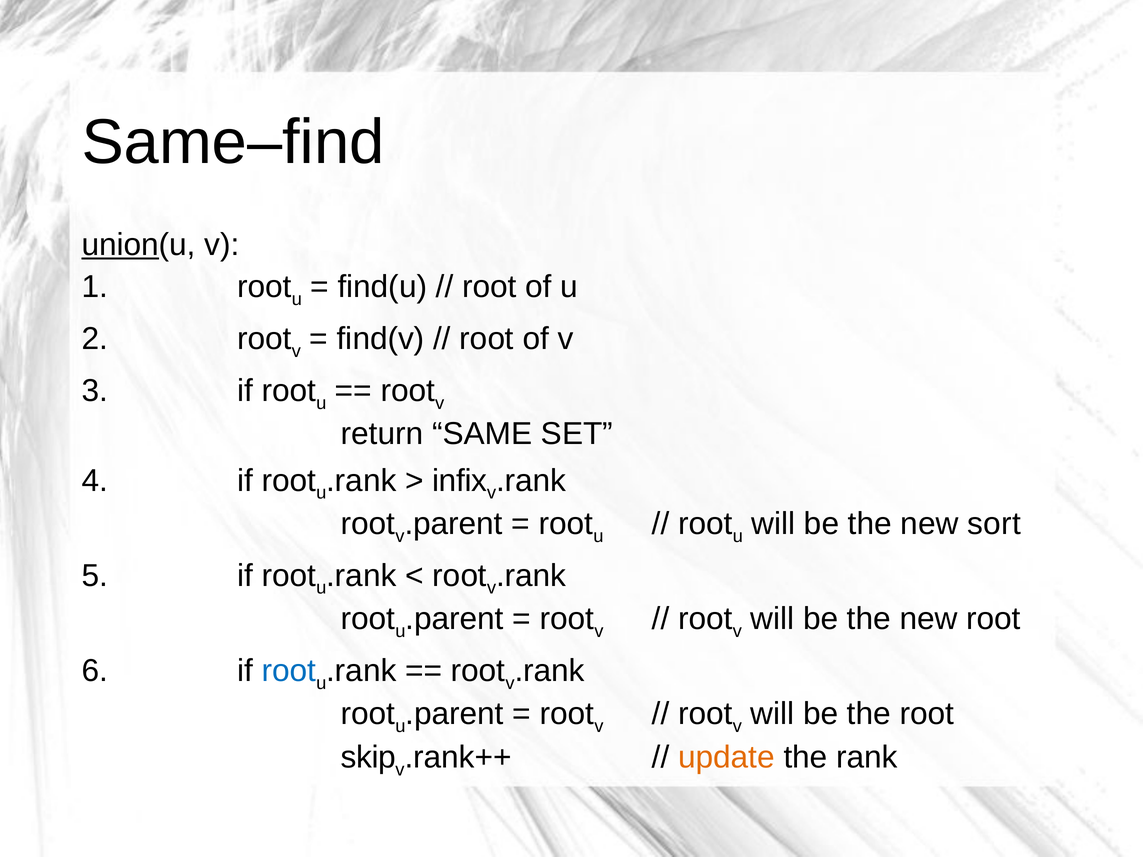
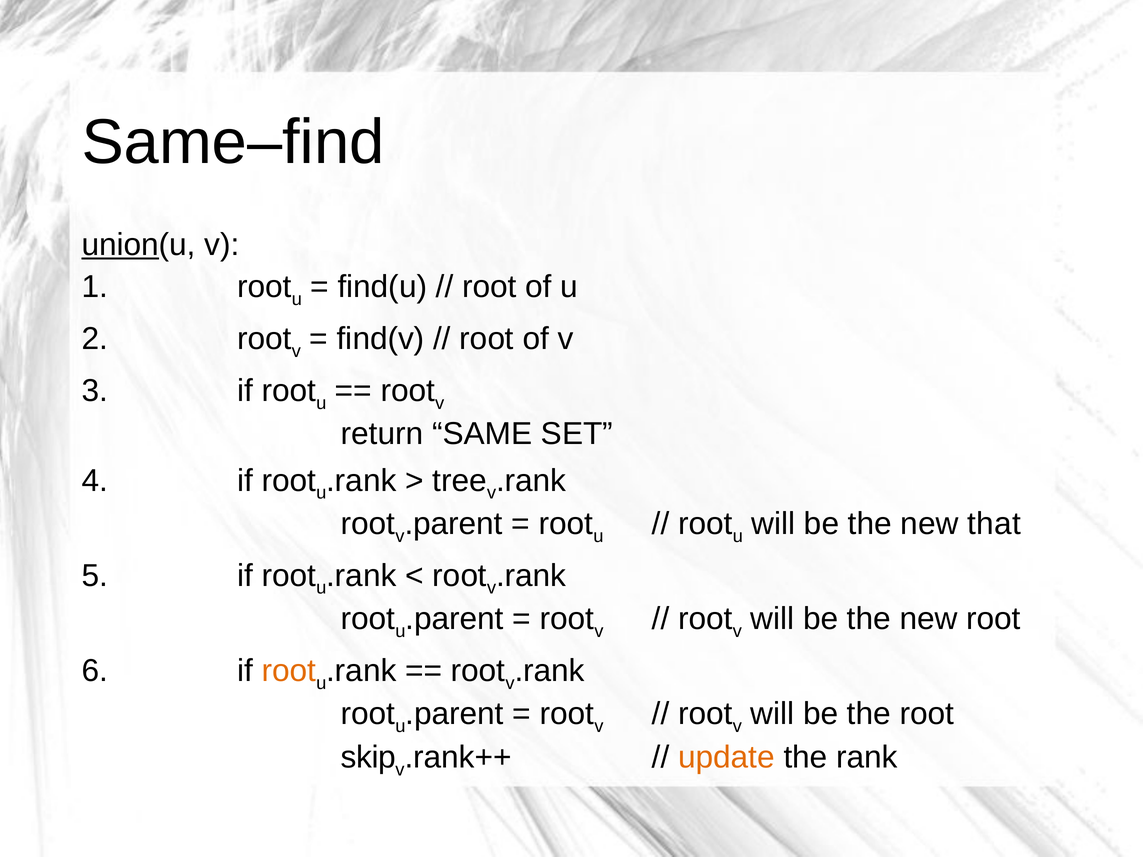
infix: infix -> tree
sort: sort -> that
root at (289, 671) colour: blue -> orange
